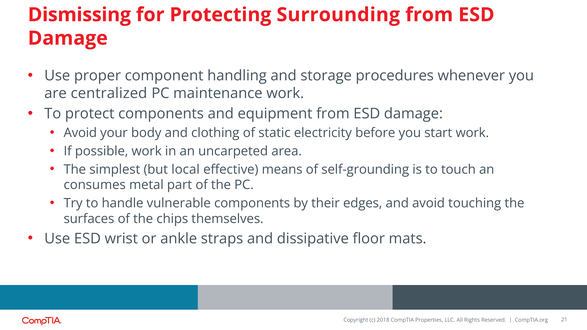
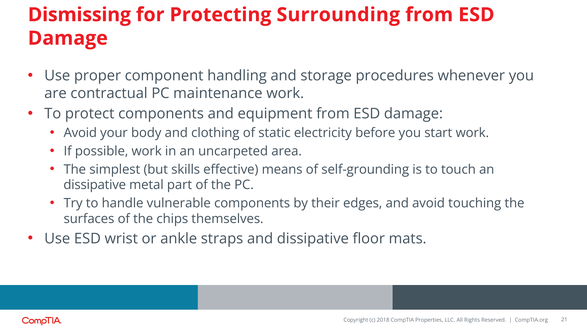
centralized: centralized -> contractual
local: local -> skills
consumes at (95, 185): consumes -> dissipative
